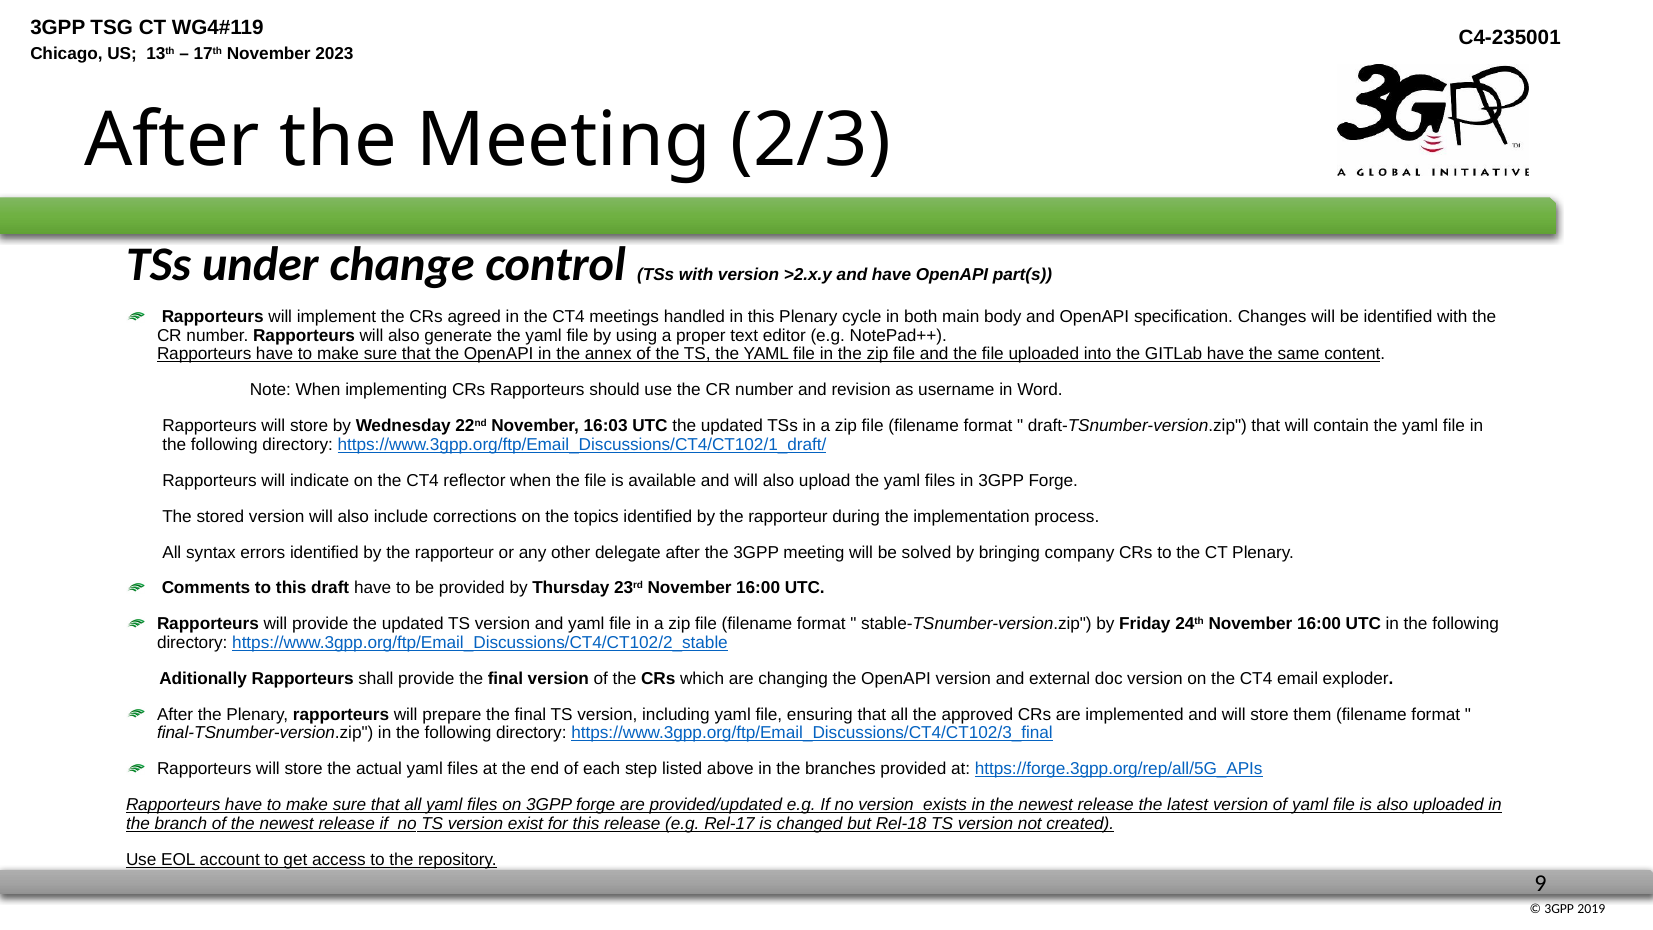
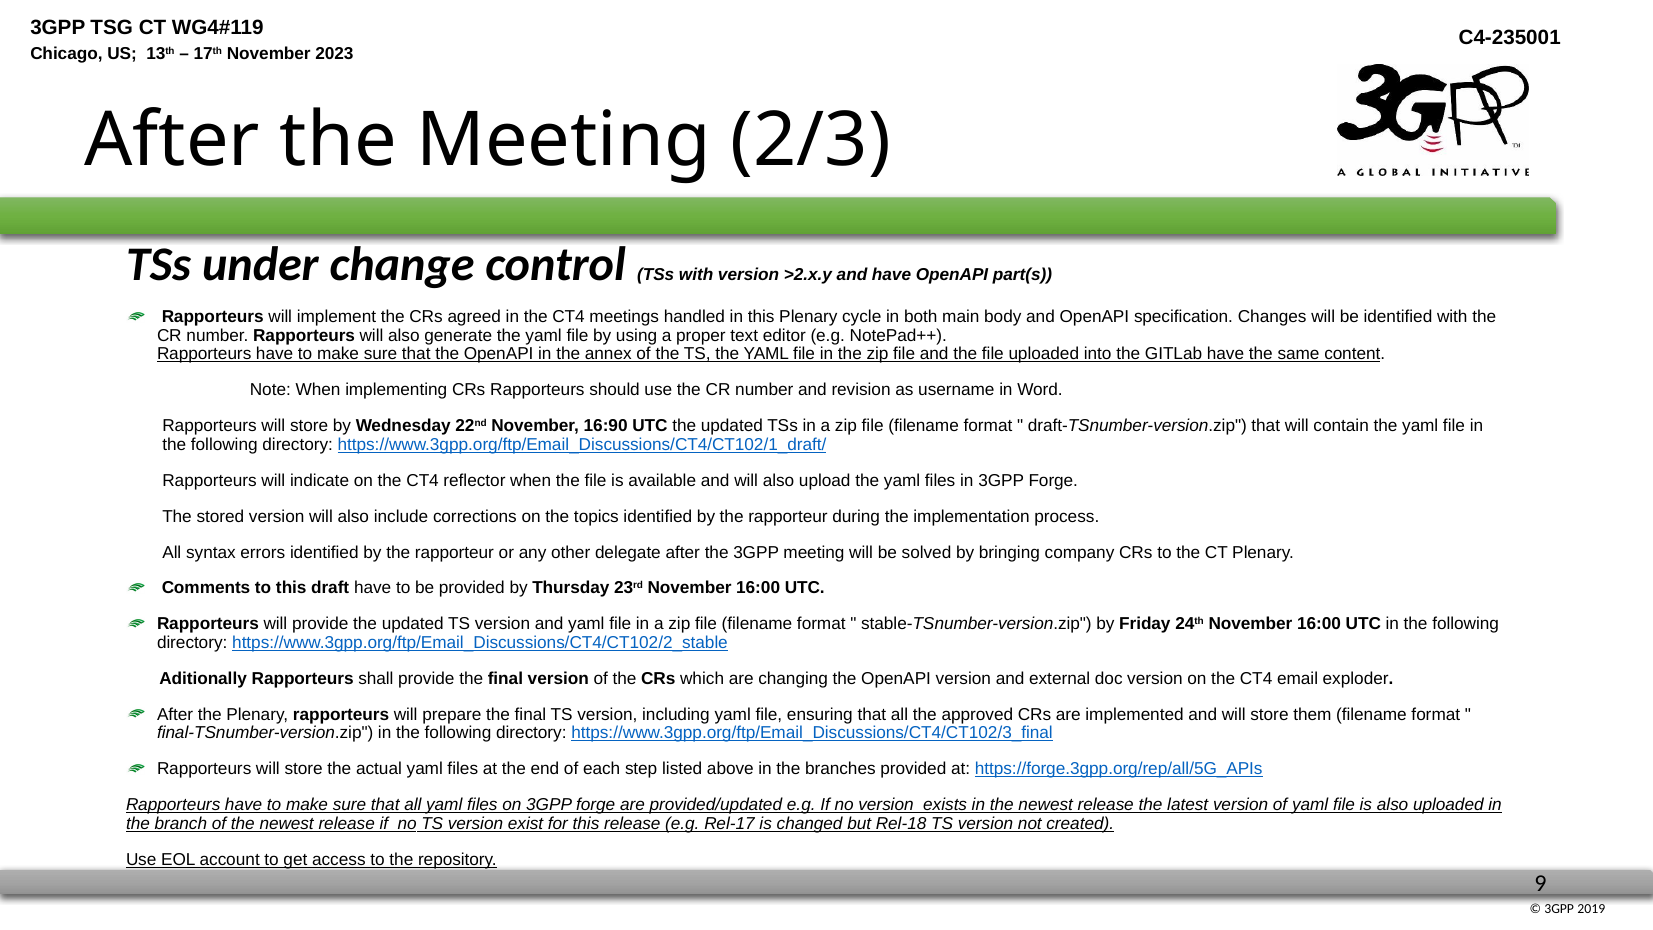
16:03: 16:03 -> 16:90
